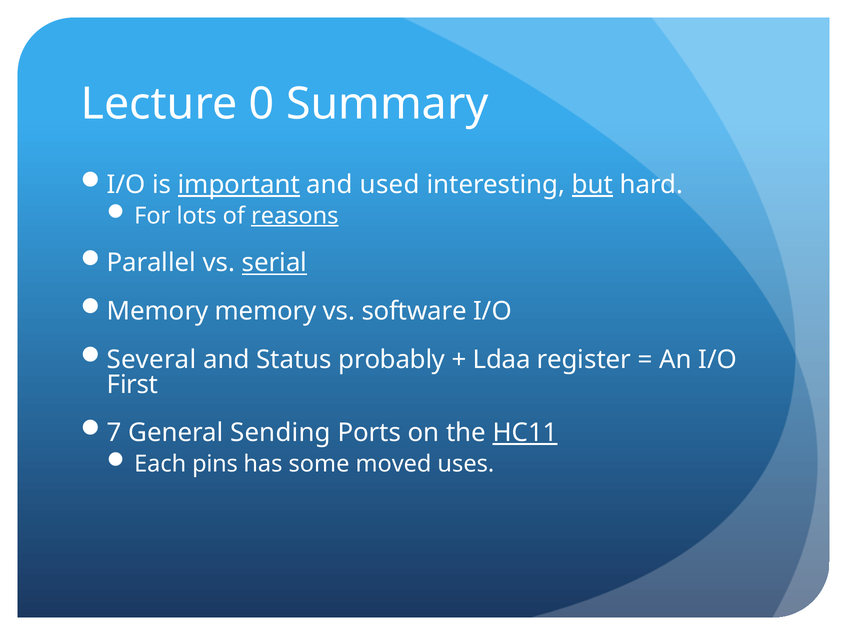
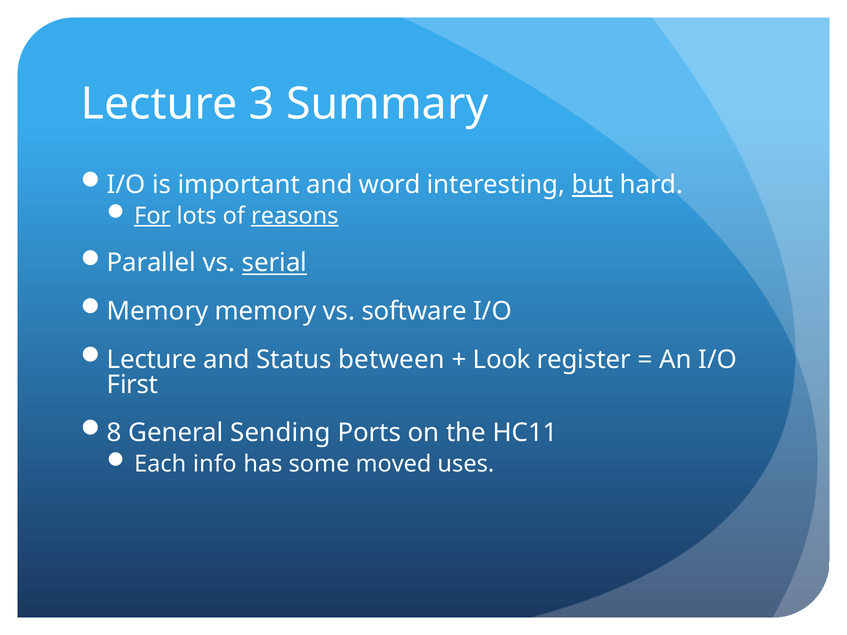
0: 0 -> 3
important underline: present -> none
used: used -> word
For underline: none -> present
Several at (152, 360): Several -> Lecture
probably: probably -> between
Ldaa: Ldaa -> Look
7: 7 -> 8
HC11 underline: present -> none
pins: pins -> info
